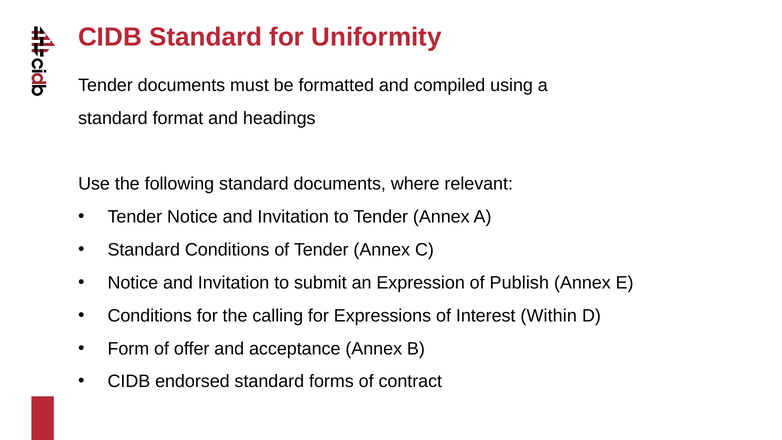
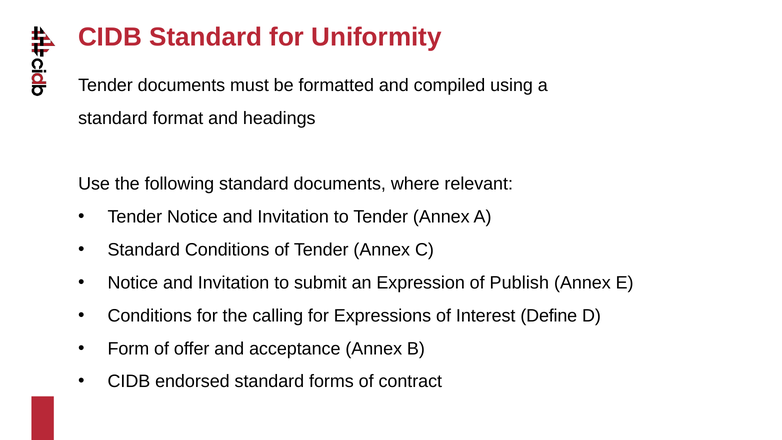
Within: Within -> Define
